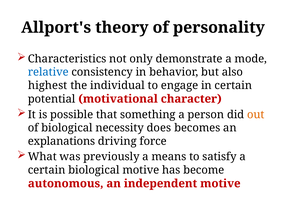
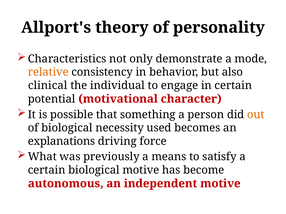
relative colour: blue -> orange
highest: highest -> clinical
does: does -> used
